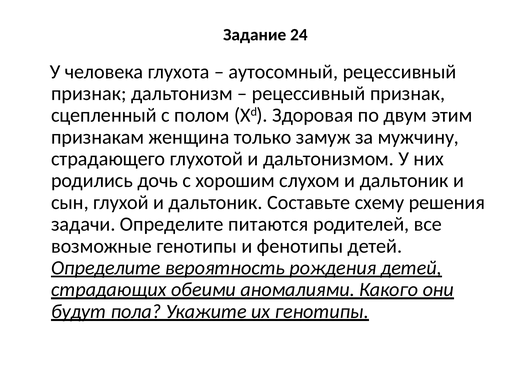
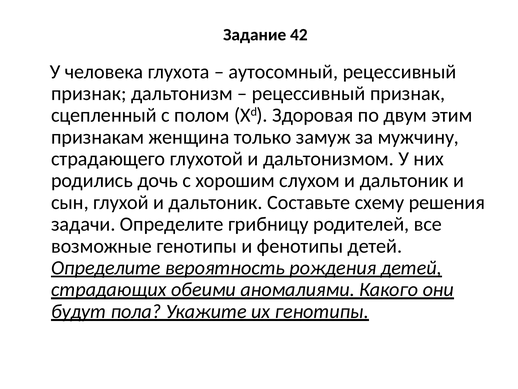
24: 24 -> 42
питаются: питаются -> грибницу
